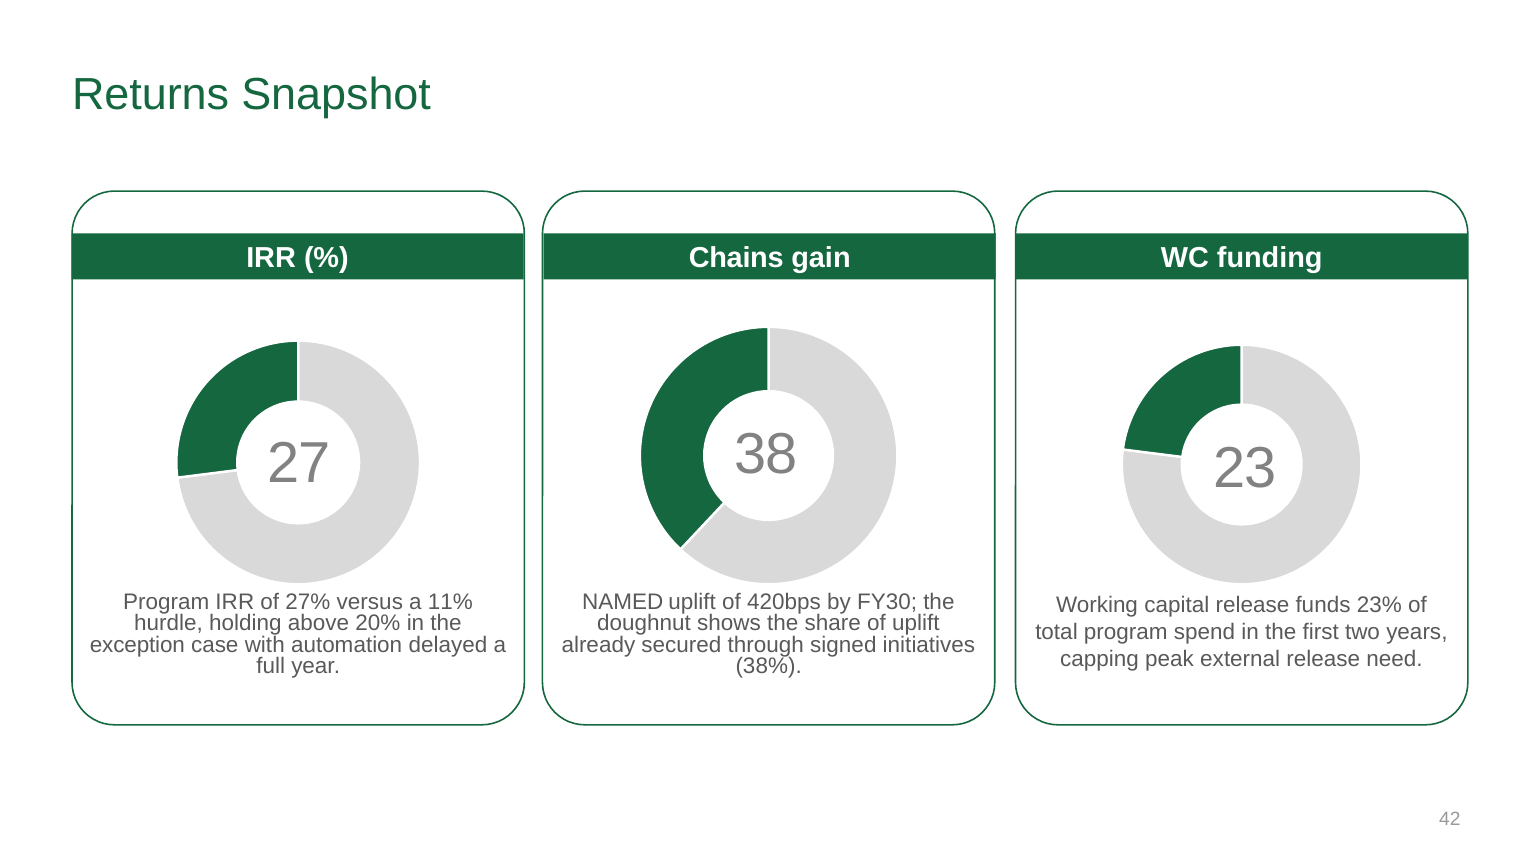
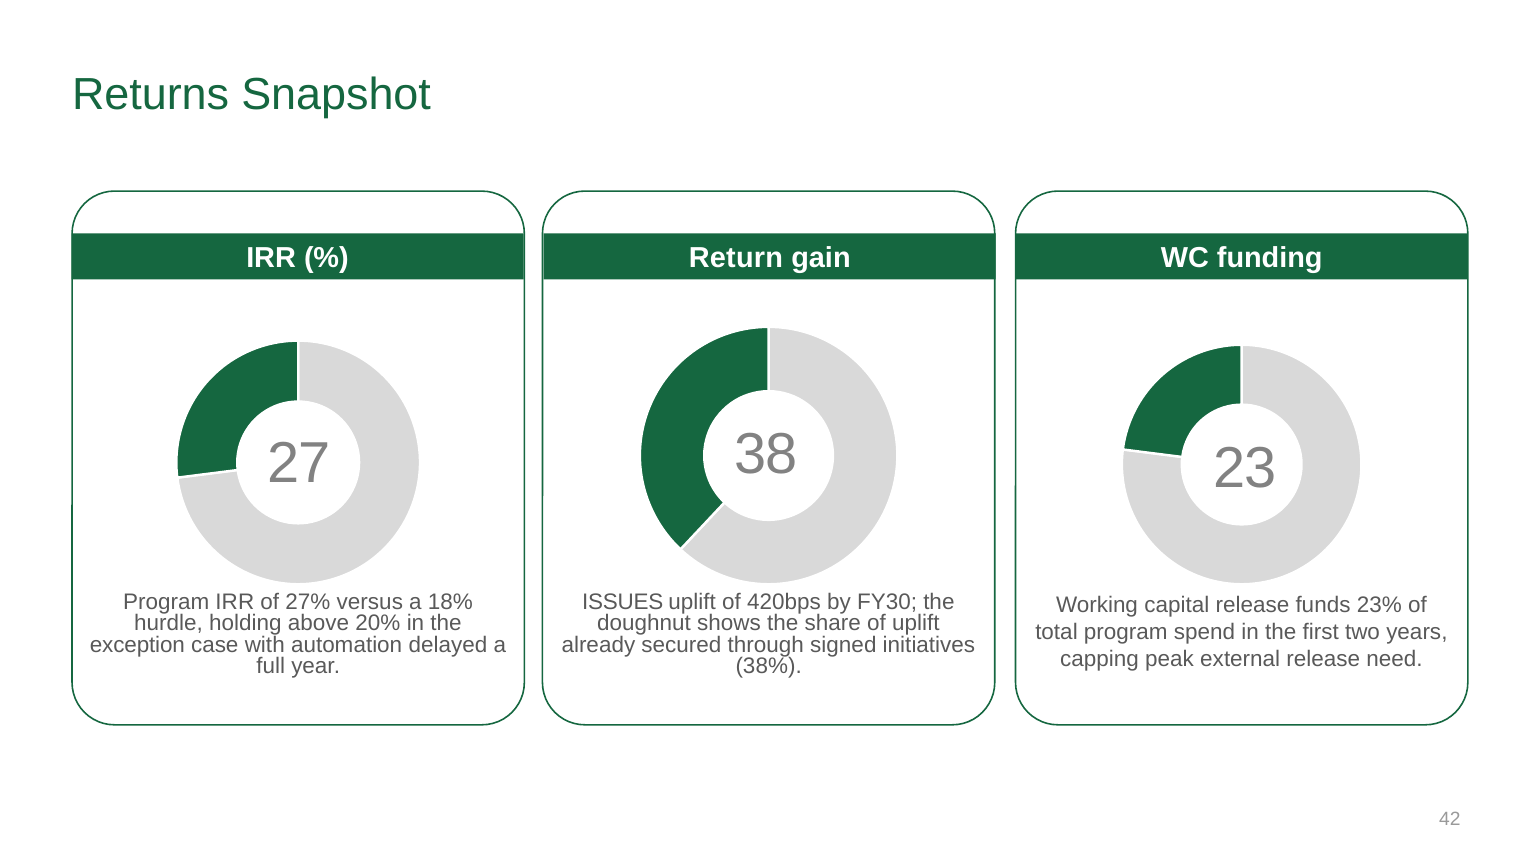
Chains: Chains -> Return
11%: 11% -> 18%
NAMED: NAMED -> ISSUES
